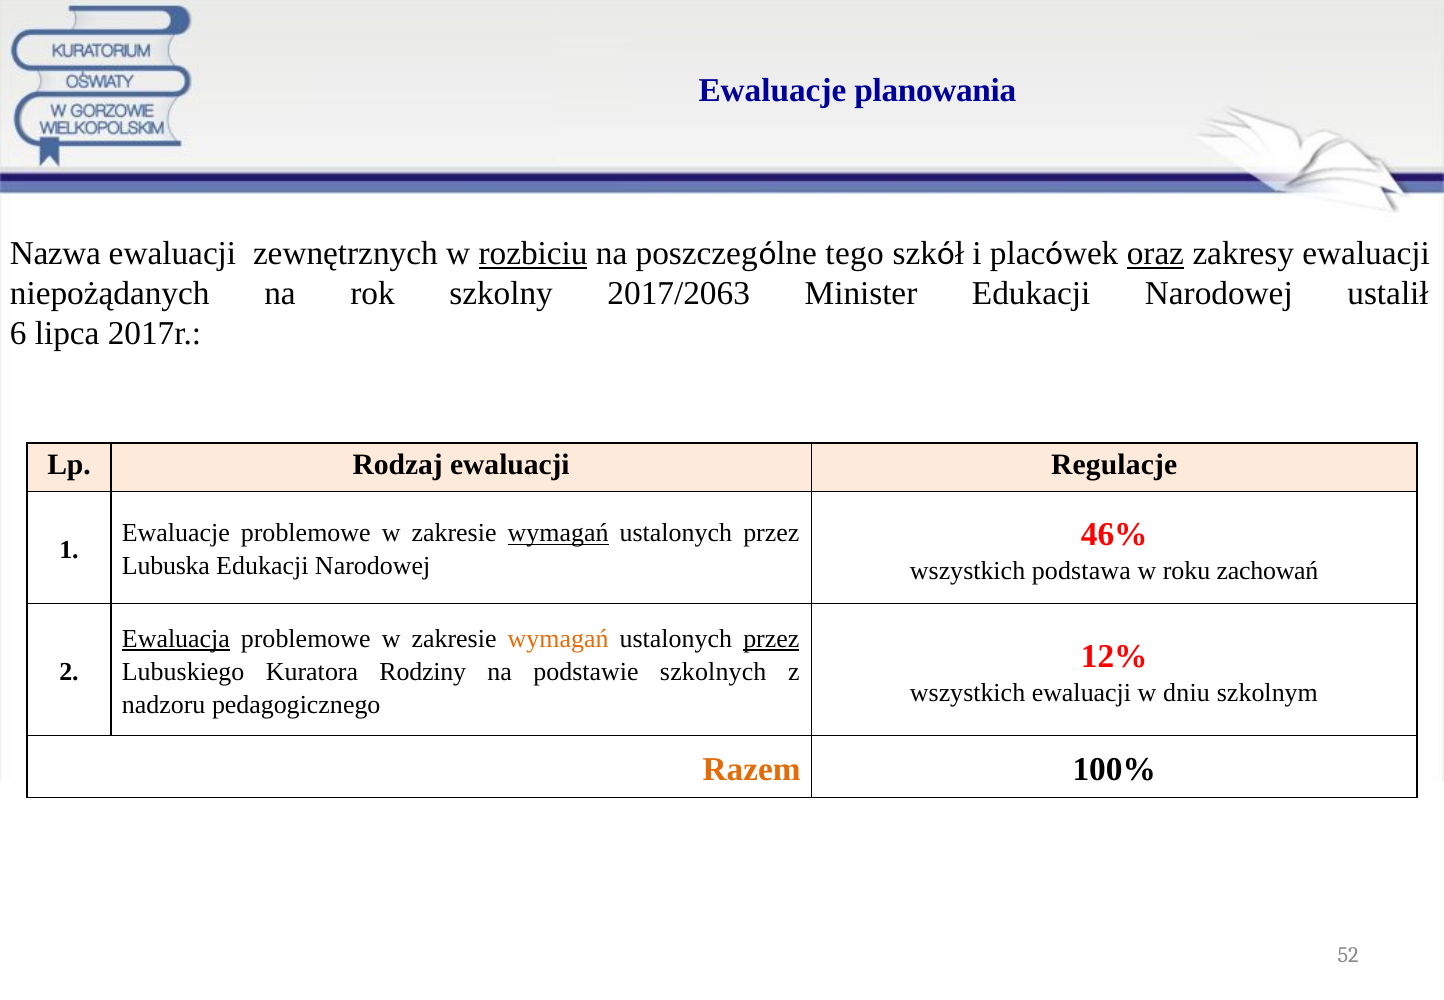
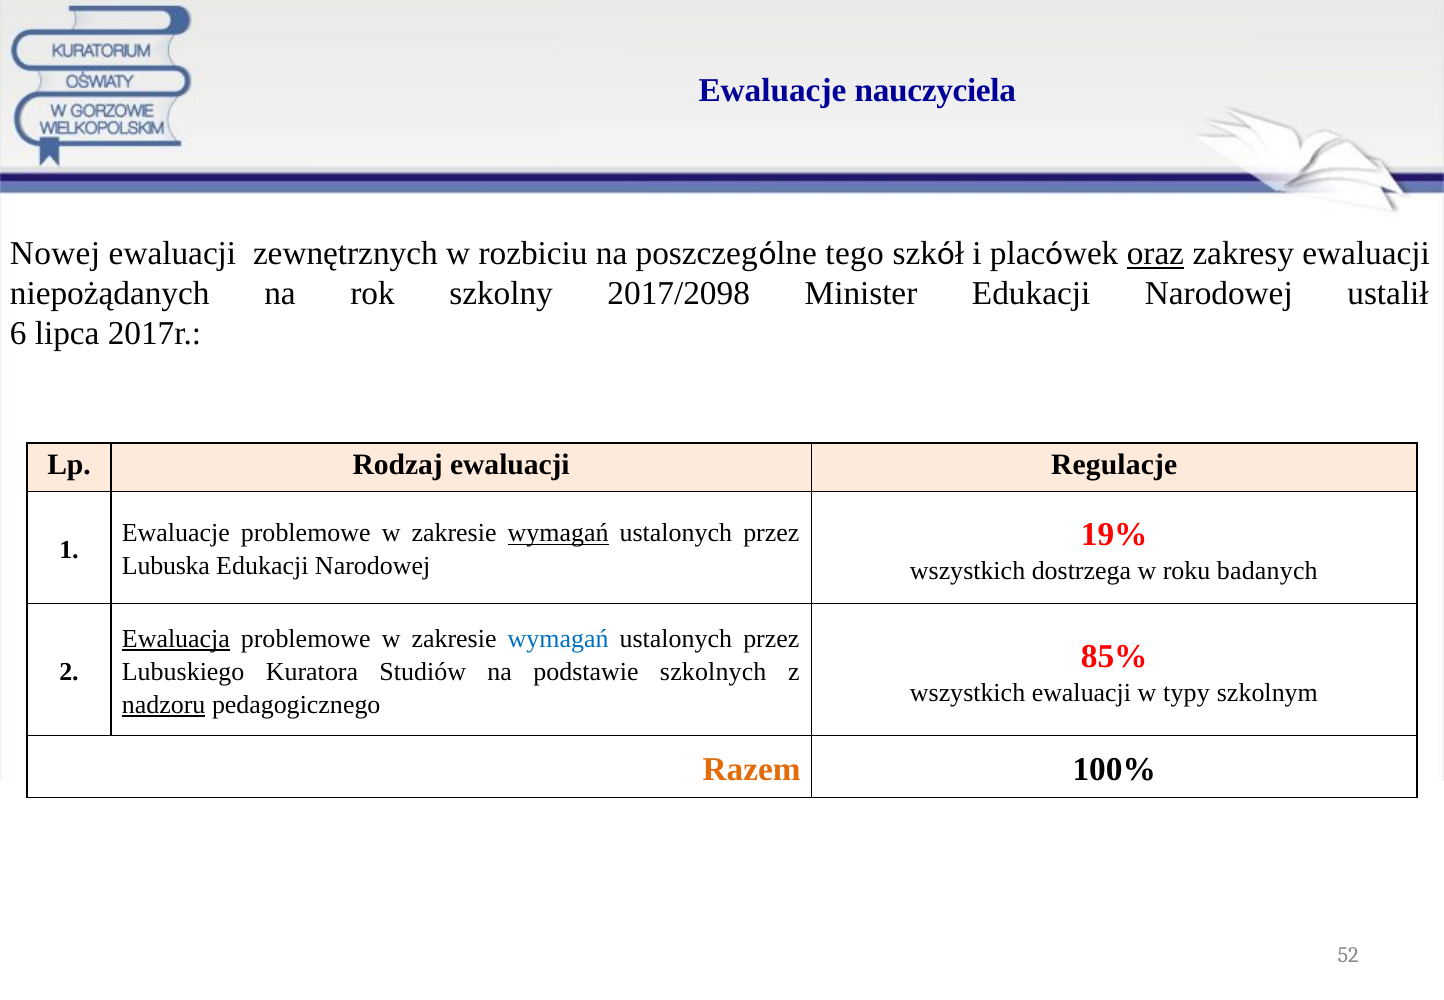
planowania: planowania -> nauczyciela
Nazwa: Nazwa -> Nowej
rozbiciu underline: present -> none
2017/2063: 2017/2063 -> 2017/2098
46%: 46% -> 19%
podstawa: podstawa -> dostrzega
zachowań: zachowań -> badanych
wymagań at (558, 639) colour: orange -> blue
przez at (771, 639) underline: present -> none
12%: 12% -> 85%
Rodziny: Rodziny -> Studiów
dniu: dniu -> typy
nadzoru underline: none -> present
